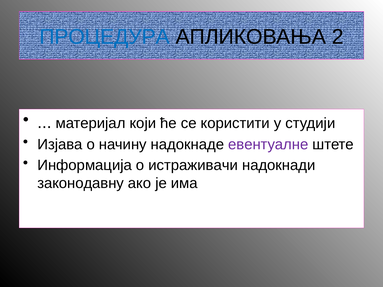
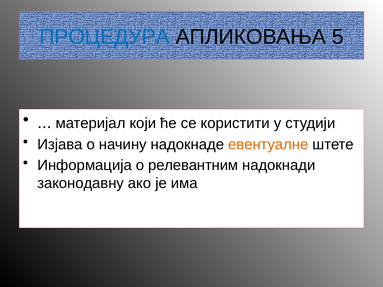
2: 2 -> 5
евентуалне colour: purple -> orange
истраживачи: истраживачи -> релевантним
